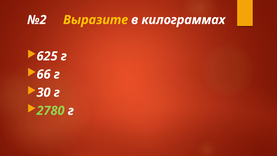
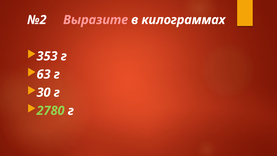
Выразите colour: yellow -> pink
625: 625 -> 353
66: 66 -> 63
